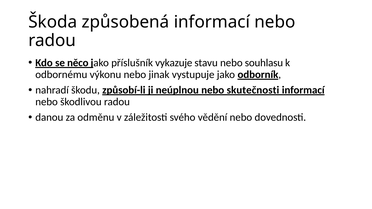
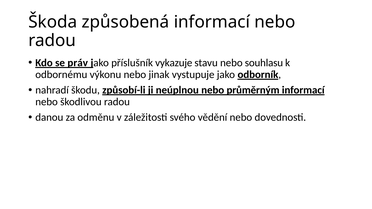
něco: něco -> práv
skutečnosti: skutečnosti -> průměrným
